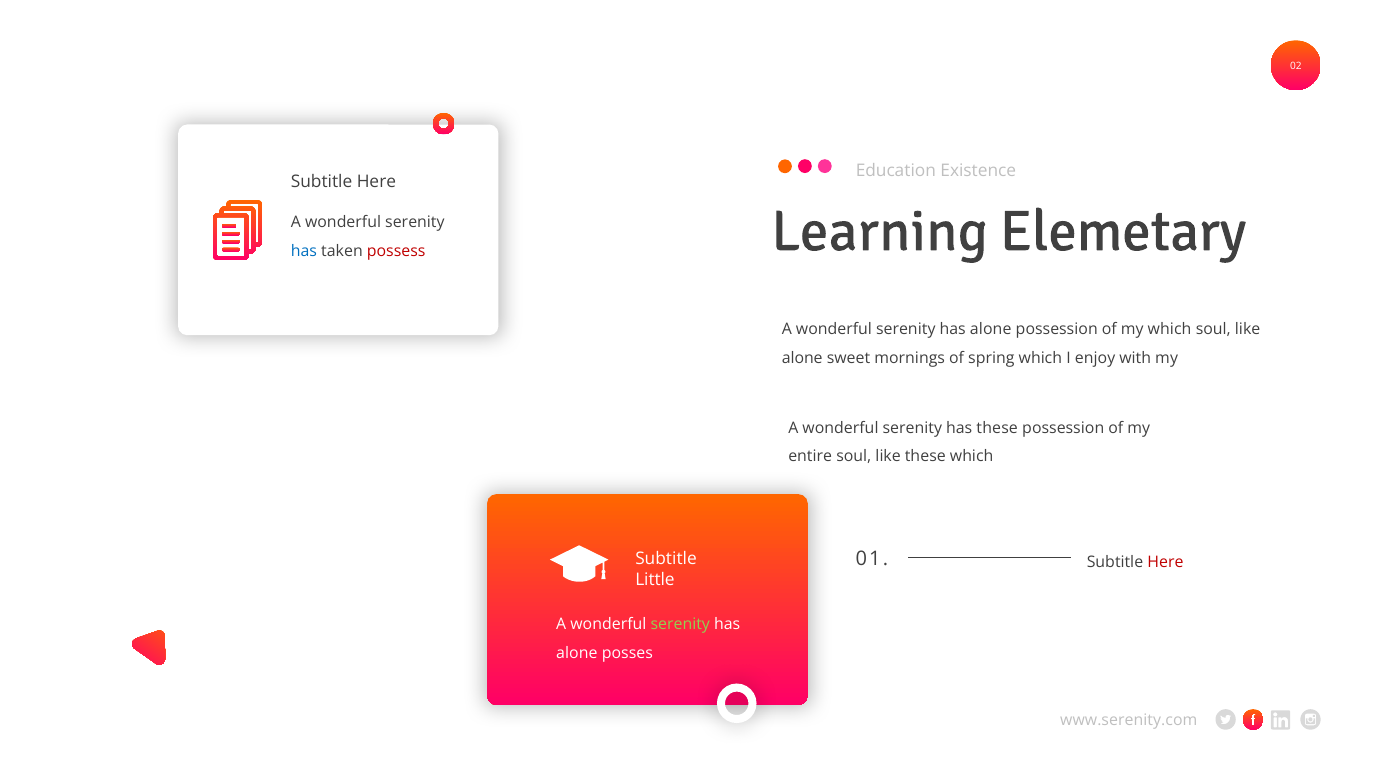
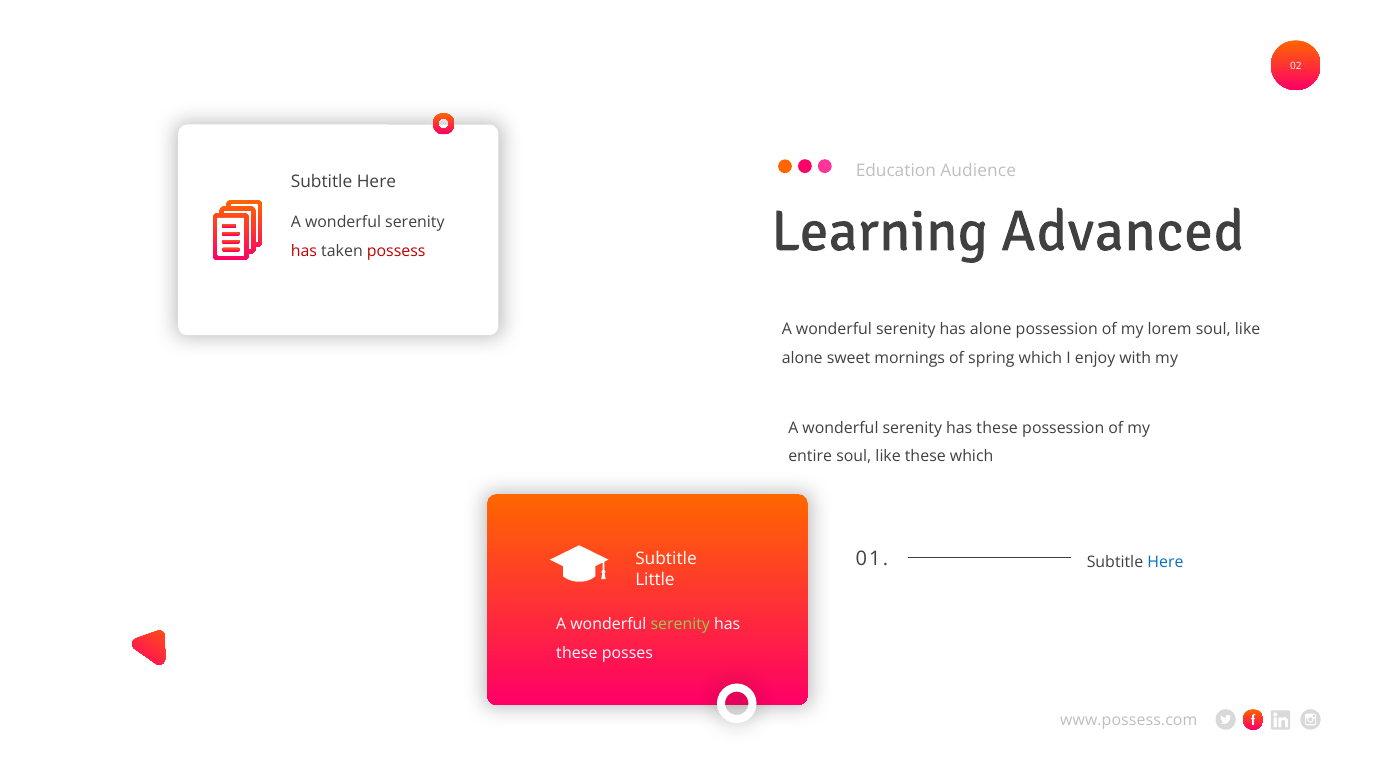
Existence: Existence -> Audience
Elemetary: Elemetary -> Advanced
has at (304, 251) colour: blue -> red
my which: which -> lorem
Here at (1165, 563) colour: red -> blue
alone at (577, 653): alone -> these
www.serenity.com: www.serenity.com -> www.possess.com
